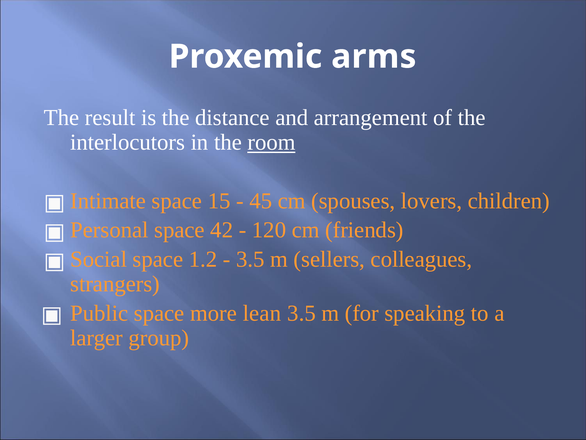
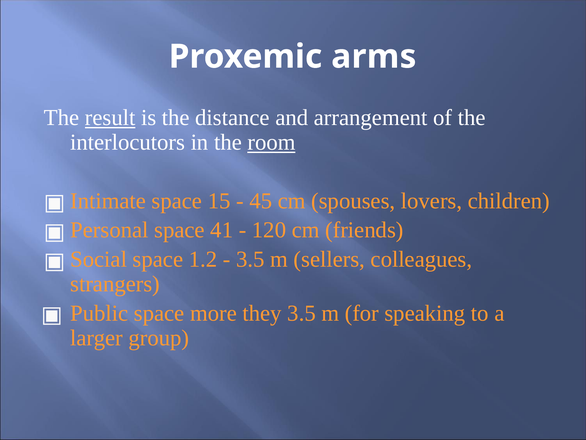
result underline: none -> present
42: 42 -> 41
lean: lean -> they
